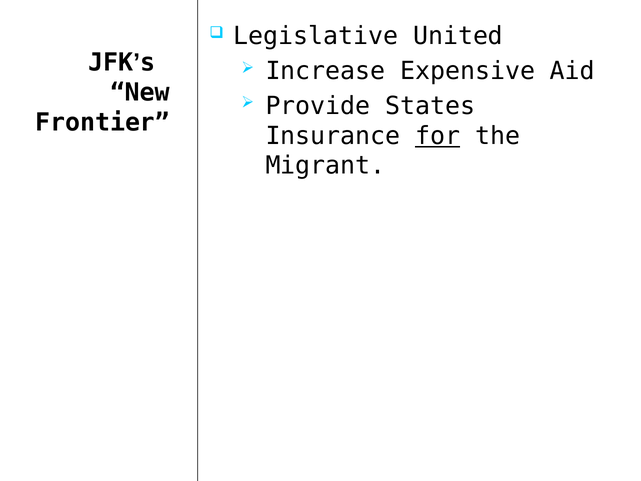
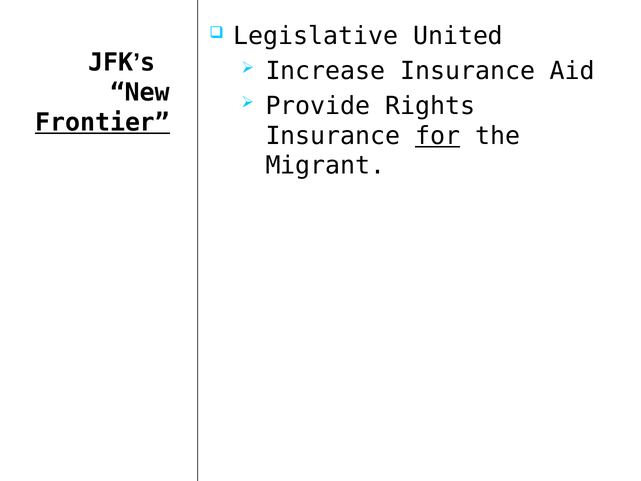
Increase Expensive: Expensive -> Insurance
States: States -> Rights
Frontier underline: none -> present
